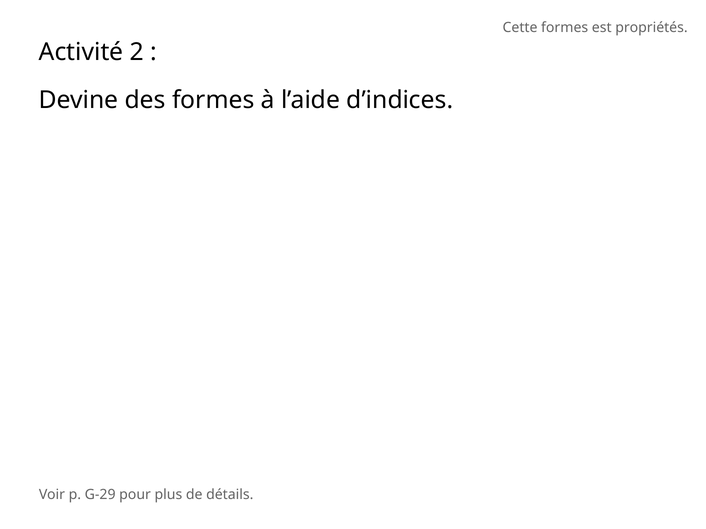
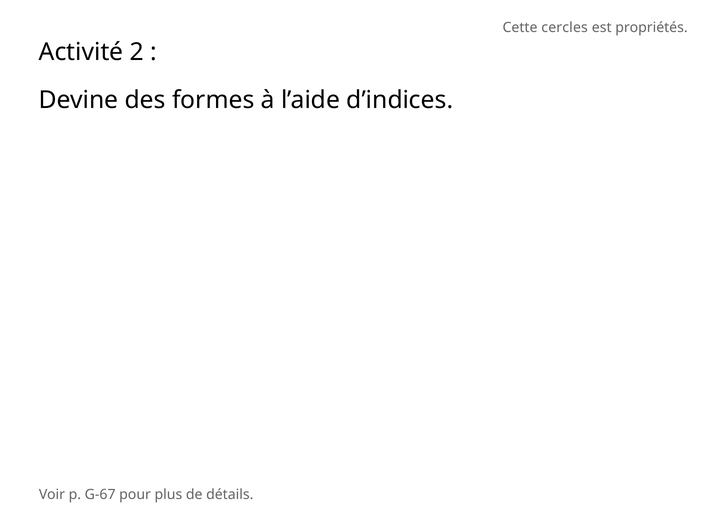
Cette formes: formes -> cercles
G-29: G-29 -> G-67
